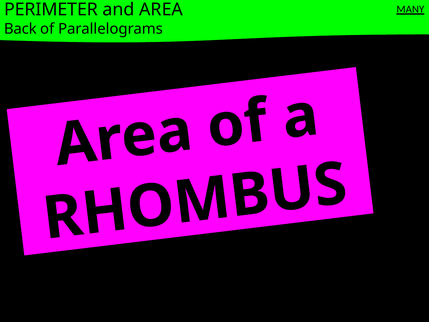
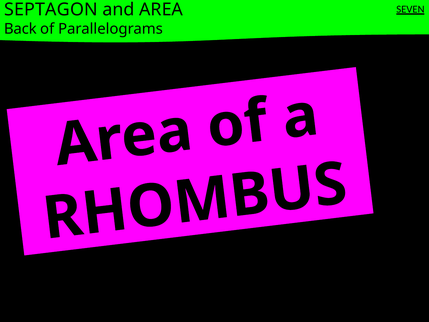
PERIMETER: PERIMETER -> SEPTAGON
MANY: MANY -> SEVEN
